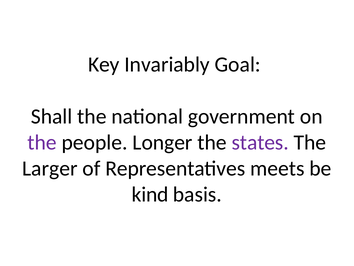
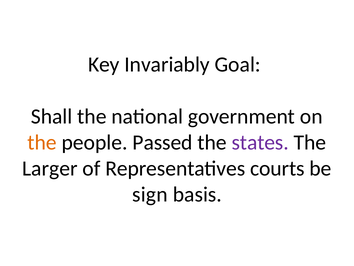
the at (42, 142) colour: purple -> orange
Longer: Longer -> Passed
meets: meets -> courts
kind: kind -> sign
